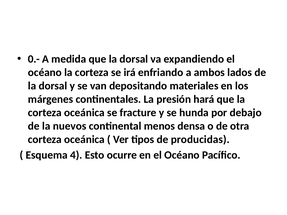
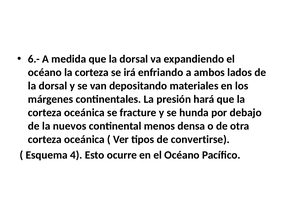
0.-: 0.- -> 6.-
producidas: producidas -> convertirse
